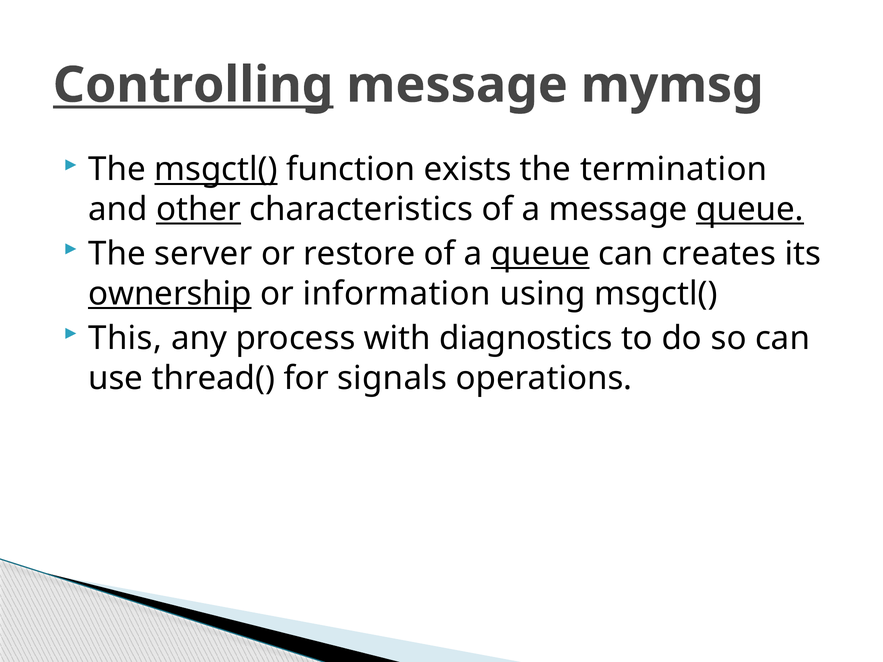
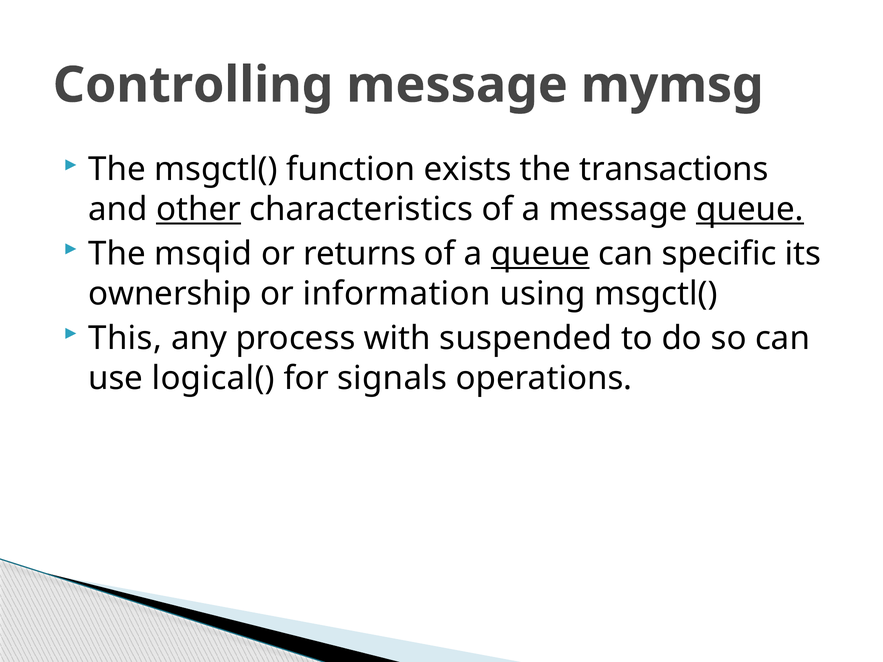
Controlling underline: present -> none
msgctl( at (216, 170) underline: present -> none
termination: termination -> transactions
server: server -> msqid
restore: restore -> returns
creates: creates -> specific
ownership underline: present -> none
diagnostics: diagnostics -> suspended
thread(: thread( -> logical(
